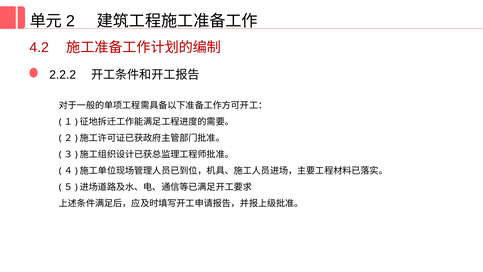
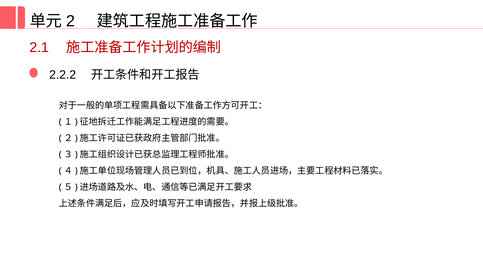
4.2: 4.2 -> 2.1
